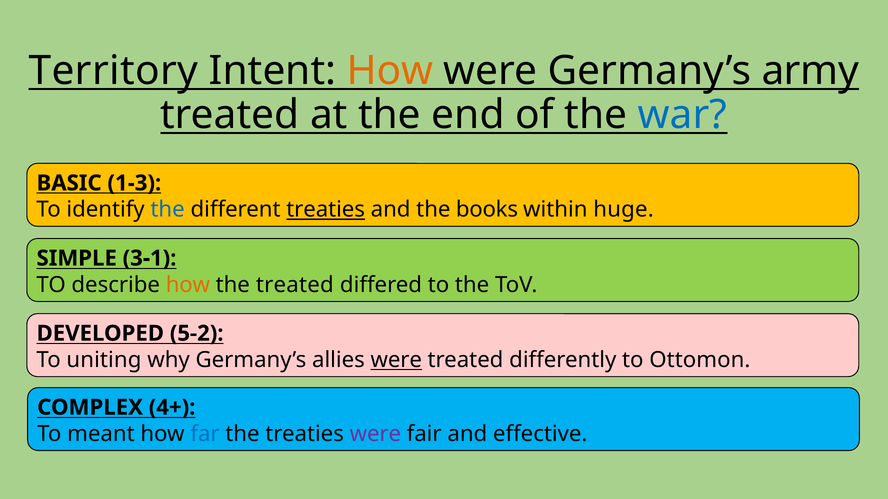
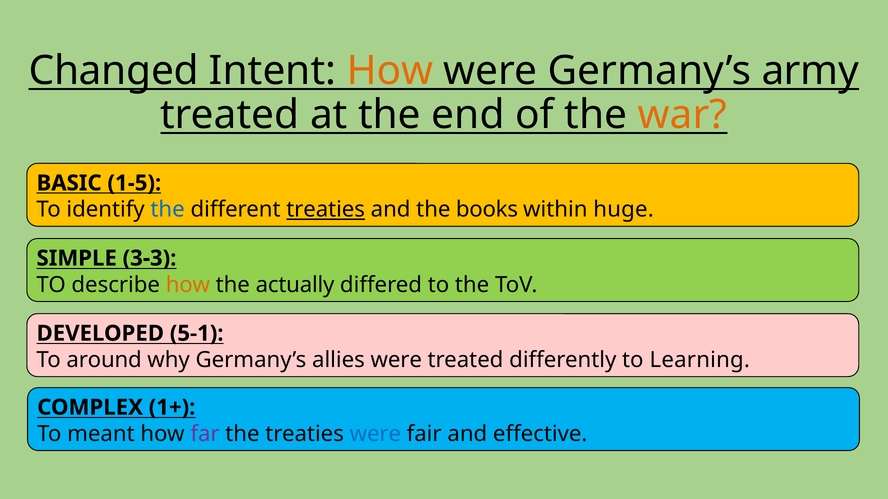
Territory: Territory -> Changed
war colour: blue -> orange
1-3: 1-3 -> 1-5
3-1: 3-1 -> 3-3
the treated: treated -> actually
5-2: 5-2 -> 5-1
uniting: uniting -> around
were at (396, 360) underline: present -> none
Ottomon: Ottomon -> Learning
4+: 4+ -> 1+
far colour: blue -> purple
were at (375, 434) colour: purple -> blue
